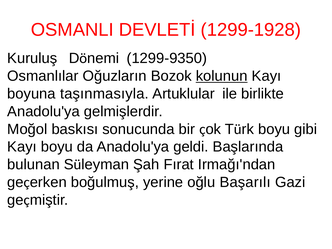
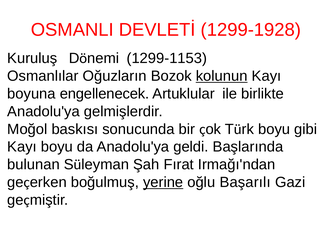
1299-9350: 1299-9350 -> 1299-1153
taşınmasıyla: taşınmasıyla -> engellenecek
yerine underline: none -> present
